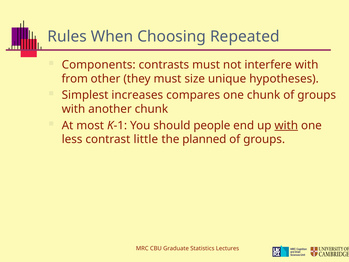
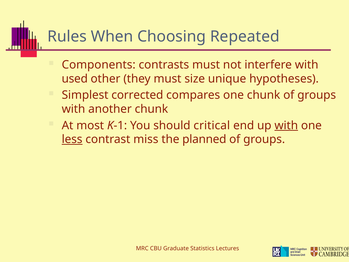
from: from -> used
increases: increases -> corrected
people: people -> critical
less underline: none -> present
little: little -> miss
